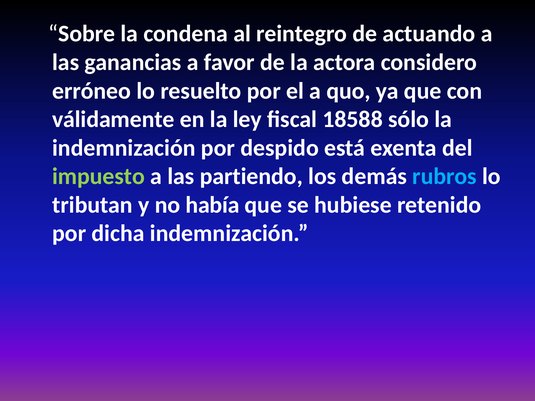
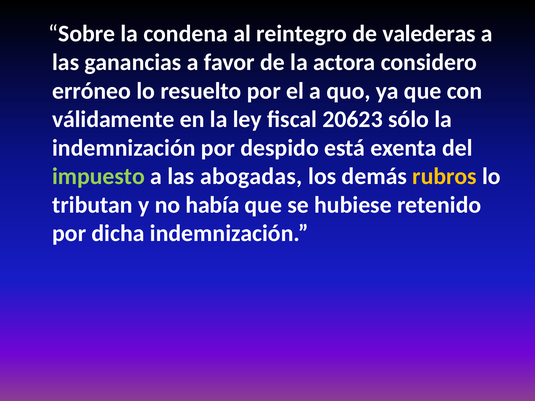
actuando: actuando -> valederas
18588: 18588 -> 20623
partiendo: partiendo -> abogadas
rubros colour: light blue -> yellow
